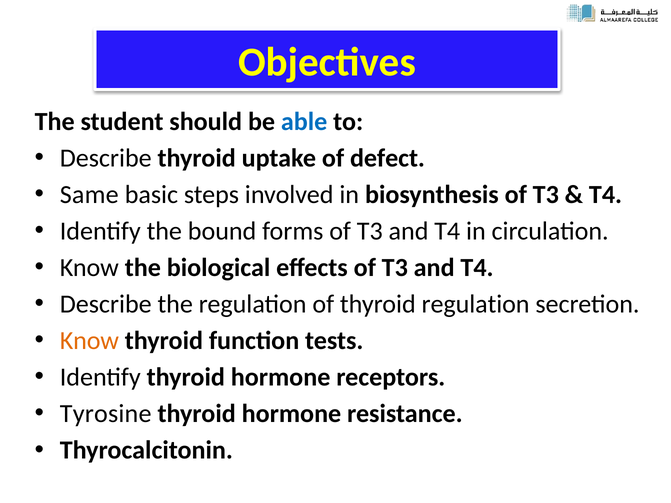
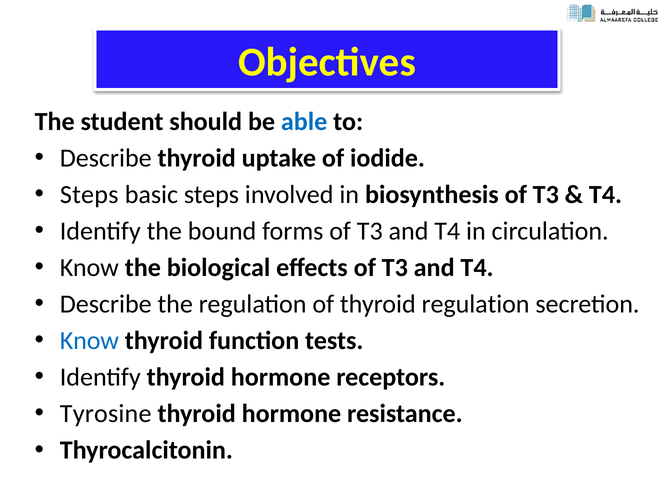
defect: defect -> iodide
Same at (89, 195): Same -> Steps
Know at (89, 341) colour: orange -> blue
